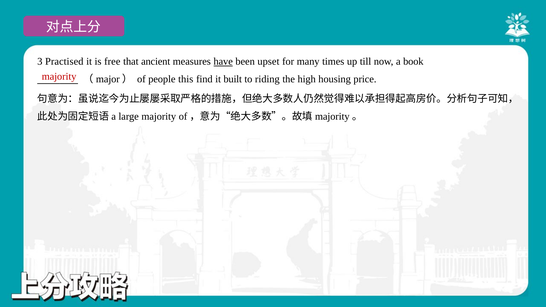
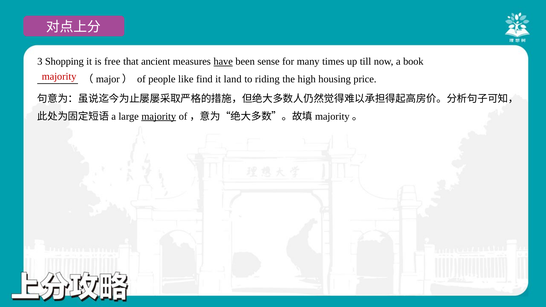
Practised: Practised -> Shopping
upset: upset -> sense
this: this -> like
built: built -> land
majority at (159, 116) underline: none -> present
